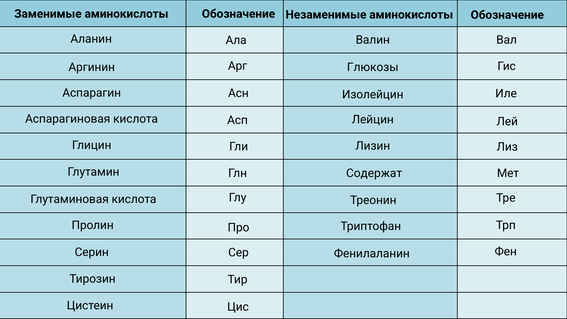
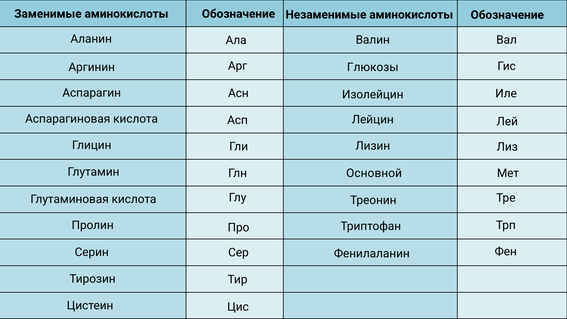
Содержат: Содержат -> Основной
